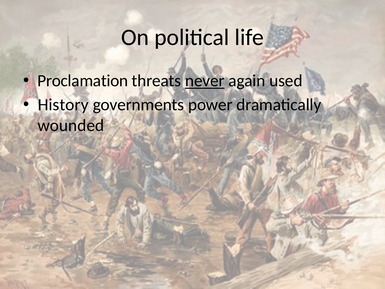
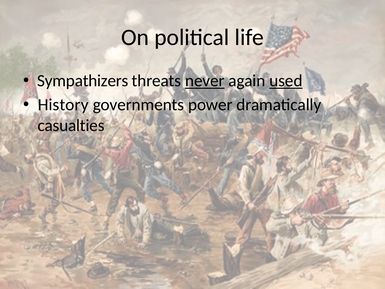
Proclamation: Proclamation -> Sympathizers
used underline: none -> present
wounded: wounded -> casualties
